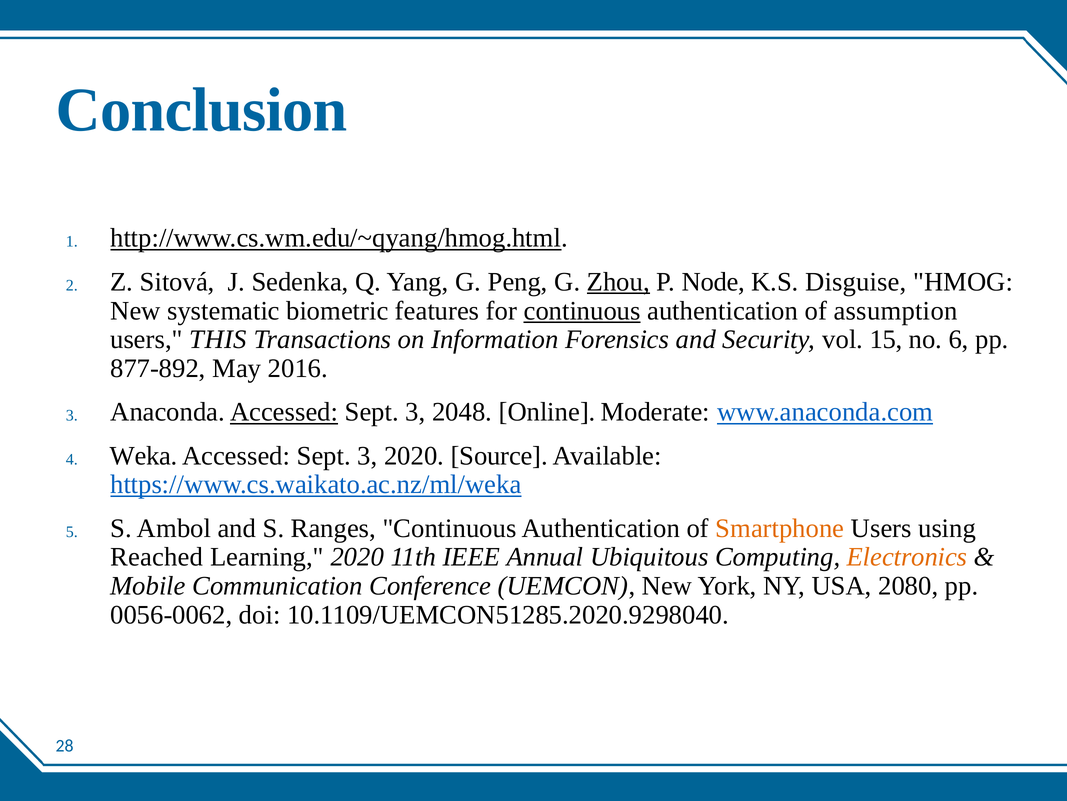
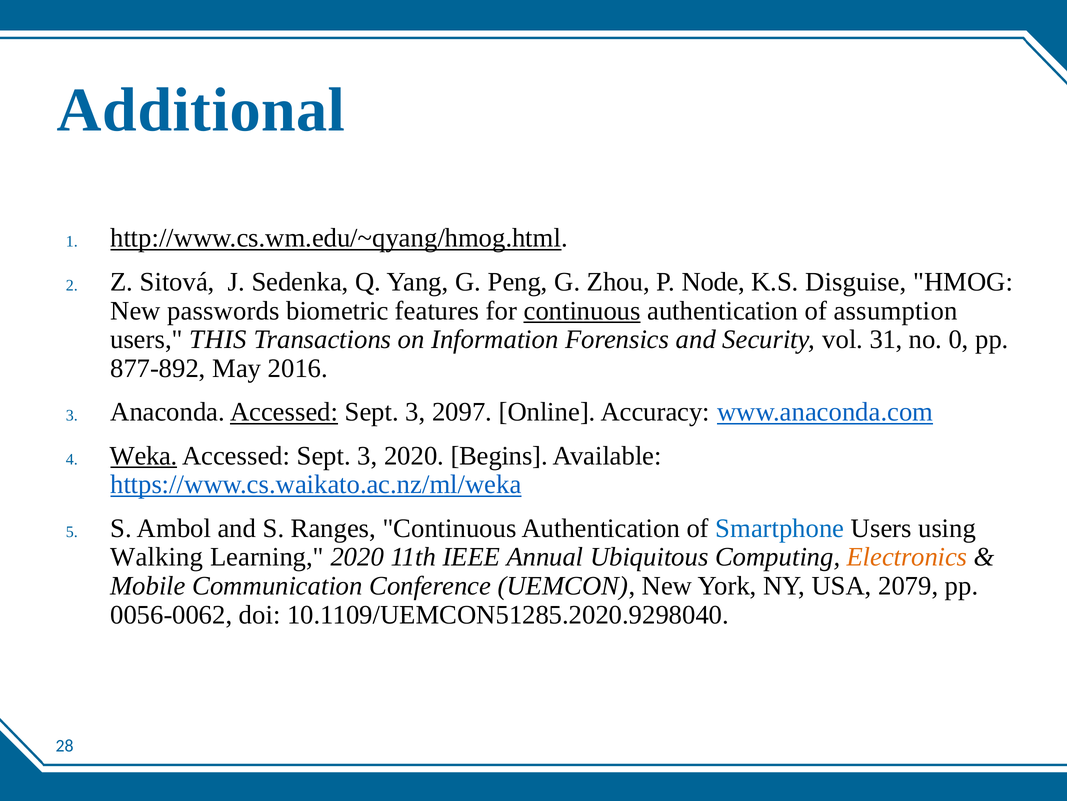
Conclusion: Conclusion -> Additional
Zhou underline: present -> none
systematic: systematic -> passwords
15: 15 -> 31
6: 6 -> 0
2048: 2048 -> 2097
Moderate: Moderate -> Accuracy
Weka underline: none -> present
Source: Source -> Begins
Smartphone colour: orange -> blue
Reached: Reached -> Walking
2080: 2080 -> 2079
